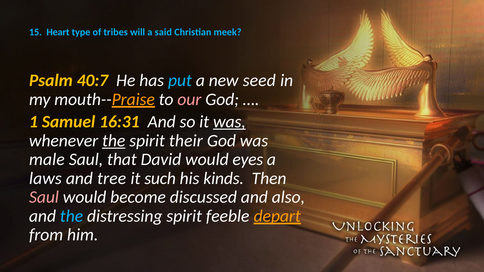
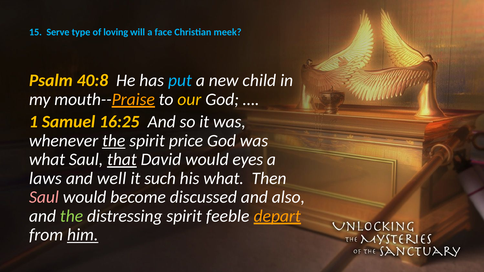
Heart: Heart -> Serve
tribes: tribes -> loving
said: said -> face
40:7: 40:7 -> 40:8
seed: seed -> child
our colour: pink -> yellow
16:31: 16:31 -> 16:25
was at (229, 122) underline: present -> none
their: their -> price
male at (47, 160): male -> what
that underline: none -> present
tree: tree -> well
his kinds: kinds -> what
the at (72, 216) colour: light blue -> light green
him underline: none -> present
